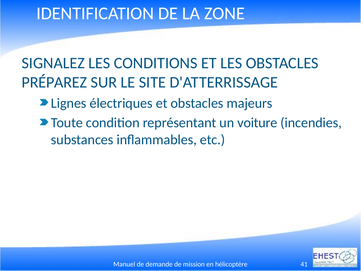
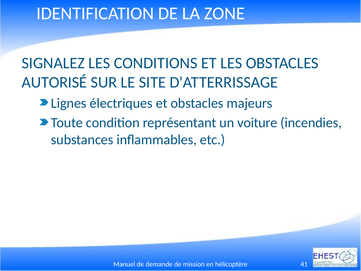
PRÉPAREZ: PRÉPAREZ -> AUTORISÉ
